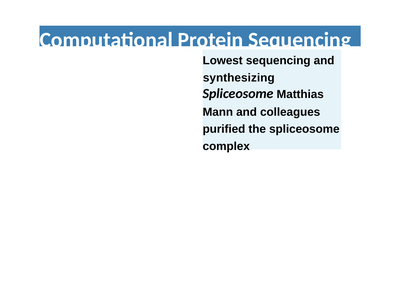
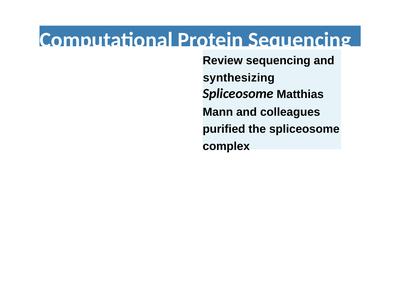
Lowest: Lowest -> Review
